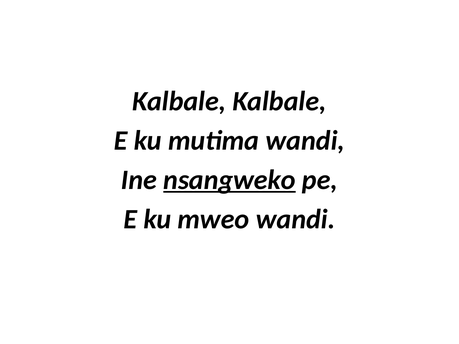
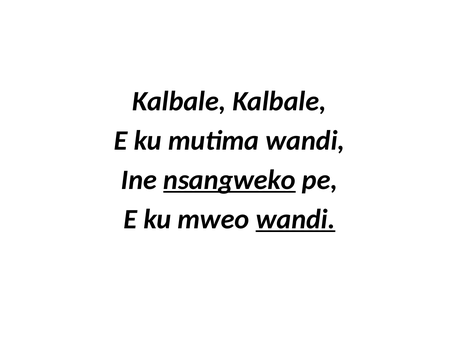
wandi at (296, 219) underline: none -> present
